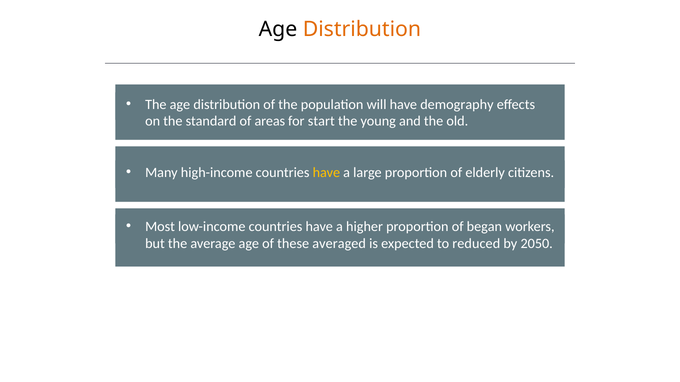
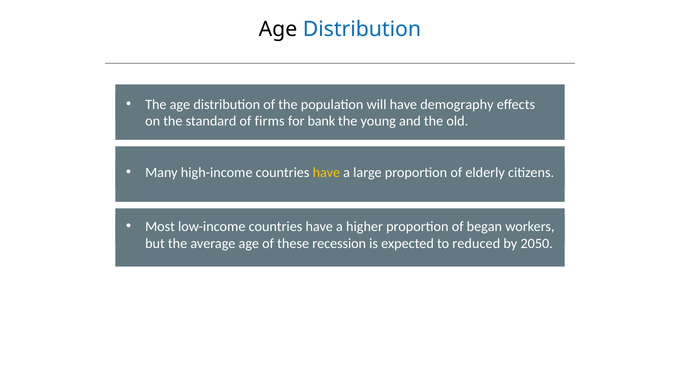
Distribution at (362, 29) colour: orange -> blue
areas: areas -> firms
start: start -> bank
averaged: averaged -> recession
